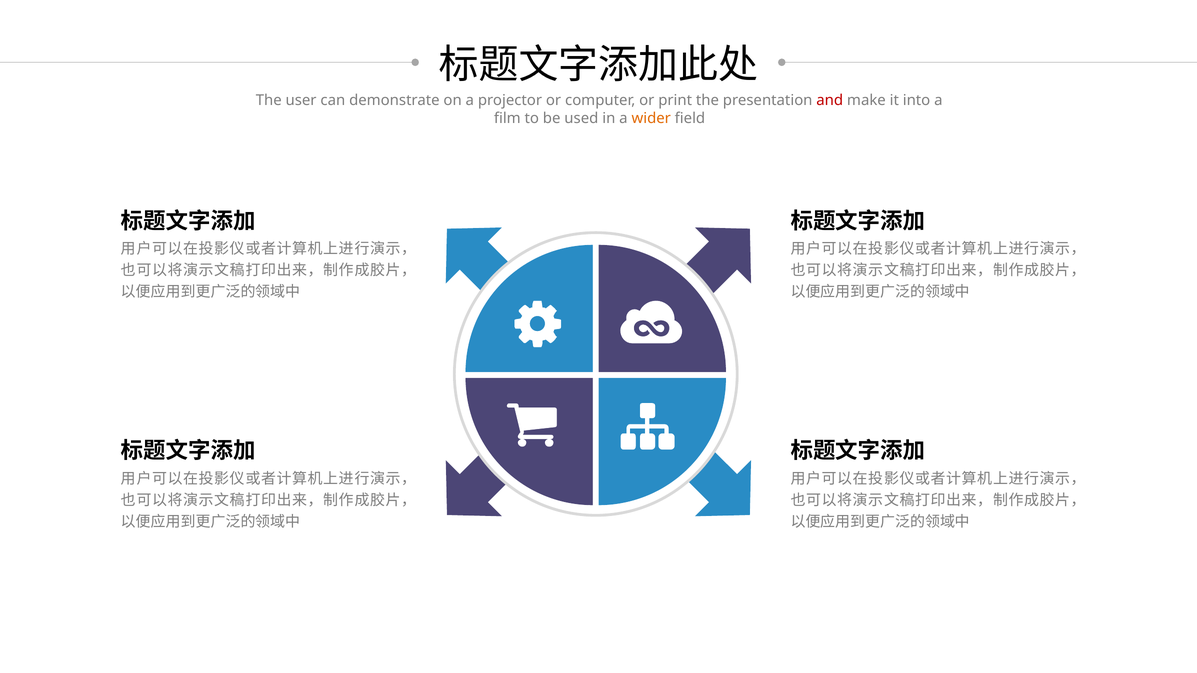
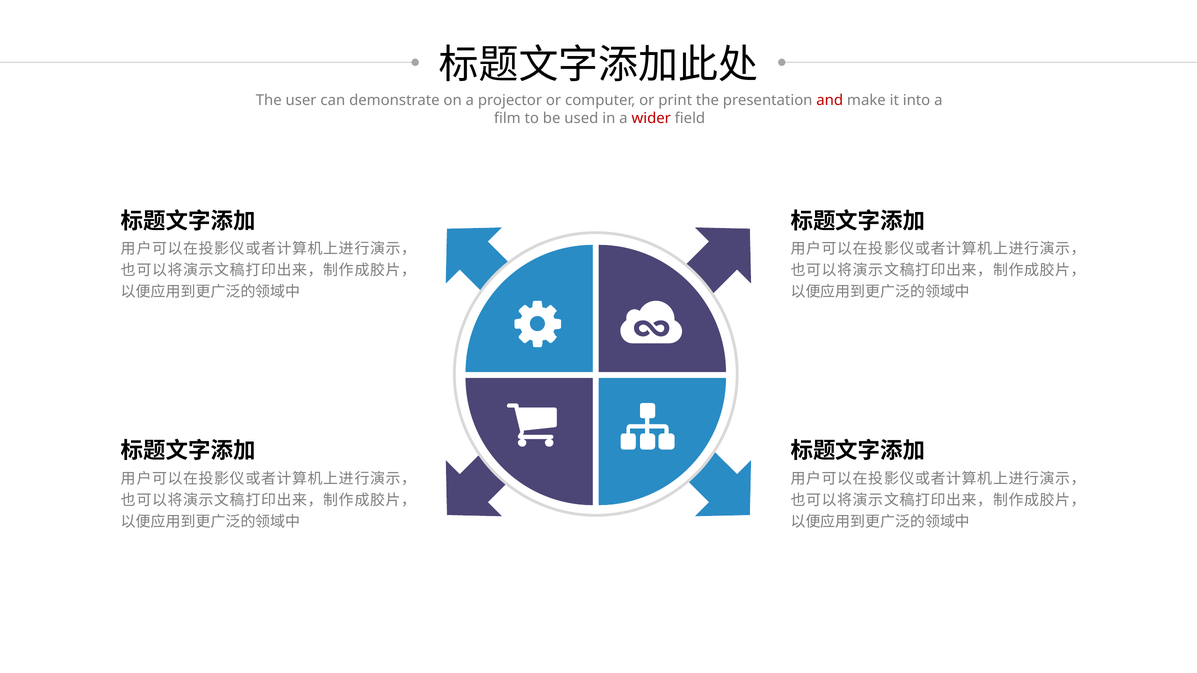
wider colour: orange -> red
